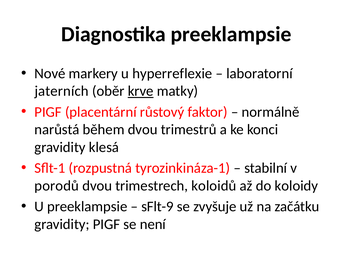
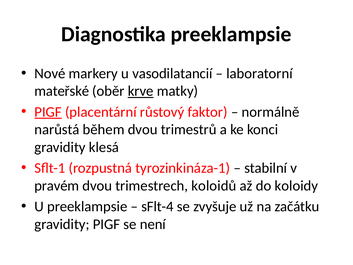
hyperreflexie: hyperreflexie -> vasodilatancií
jaterních: jaterních -> mateřské
PIGF at (48, 112) underline: none -> present
porodů: porodů -> pravém
sFlt-9: sFlt-9 -> sFlt-4
